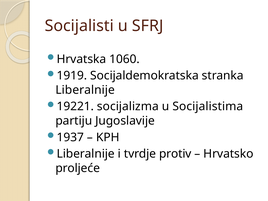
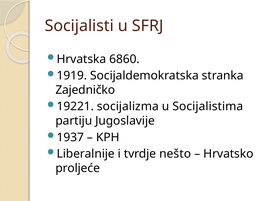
1060: 1060 -> 6860
Liberalnije at (85, 90): Liberalnije -> Zajedničko
protiv: protiv -> nešto
